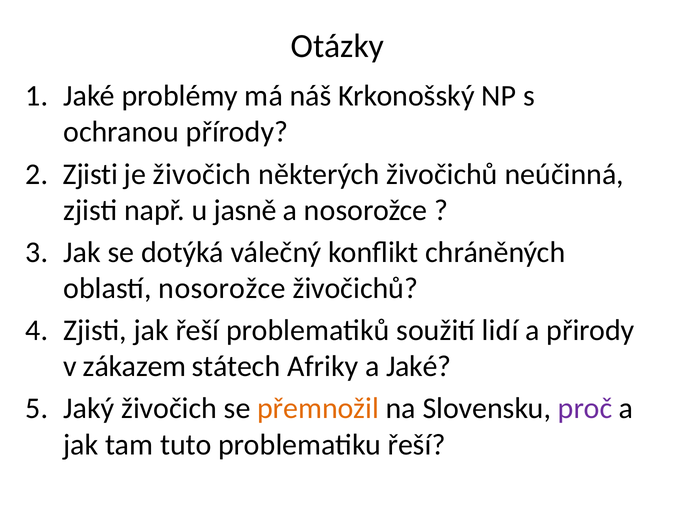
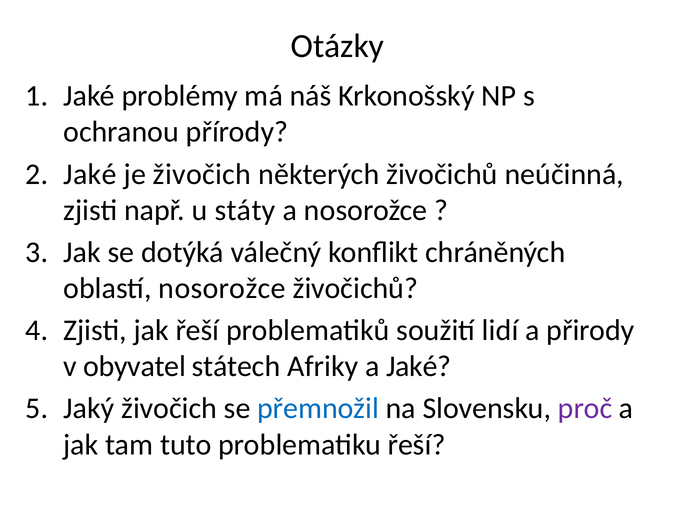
Zjisti at (90, 174): Zjisti -> Jaké
jasně: jasně -> státy
zákazem: zákazem -> obyvatel
přemnožil colour: orange -> blue
